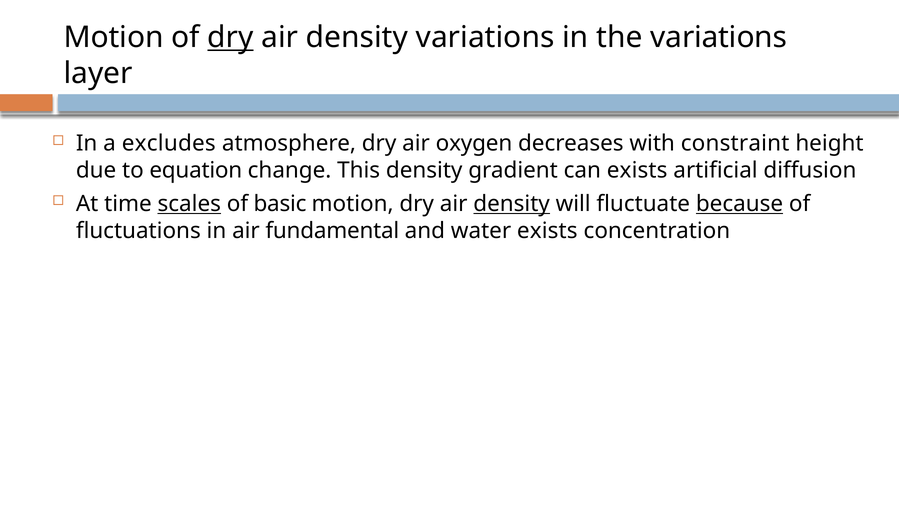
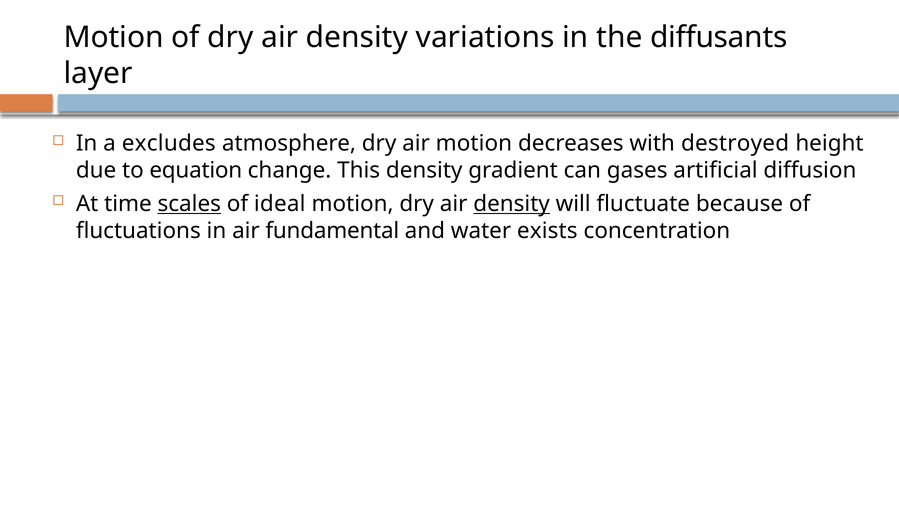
dry at (230, 37) underline: present -> none
the variations: variations -> diffusants
air oxygen: oxygen -> motion
constraint: constraint -> destroyed
can exists: exists -> gases
basic: basic -> ideal
because underline: present -> none
